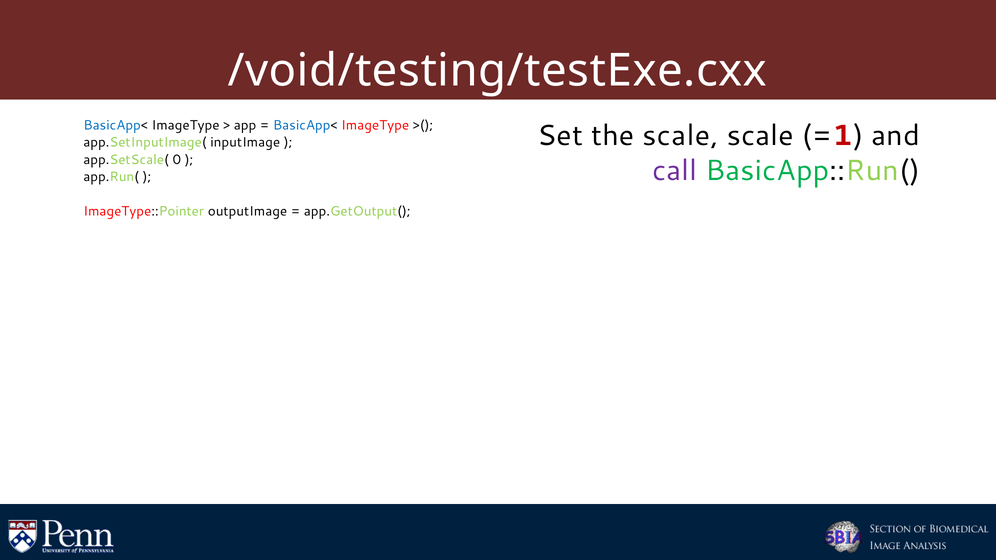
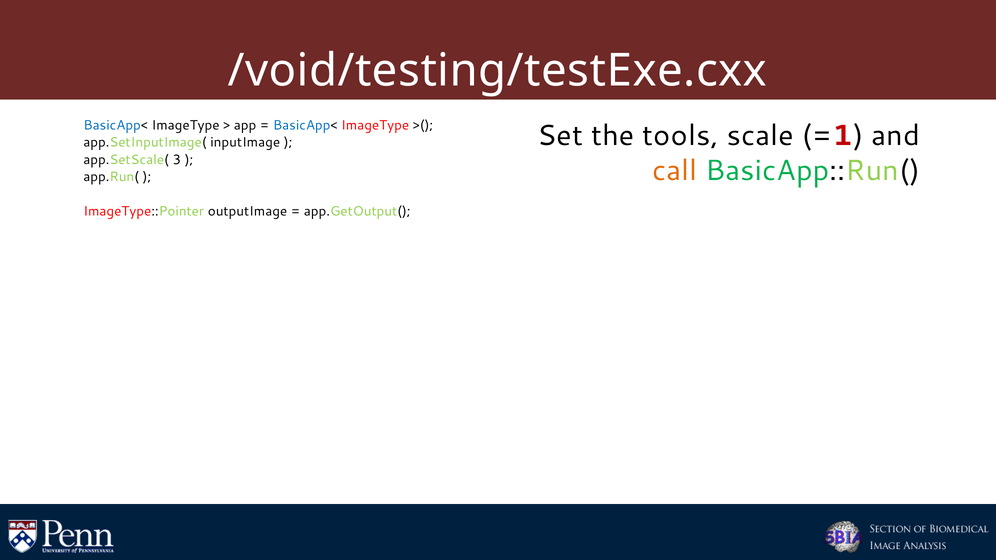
the scale: scale -> tools
0: 0 -> 3
call colour: purple -> orange
